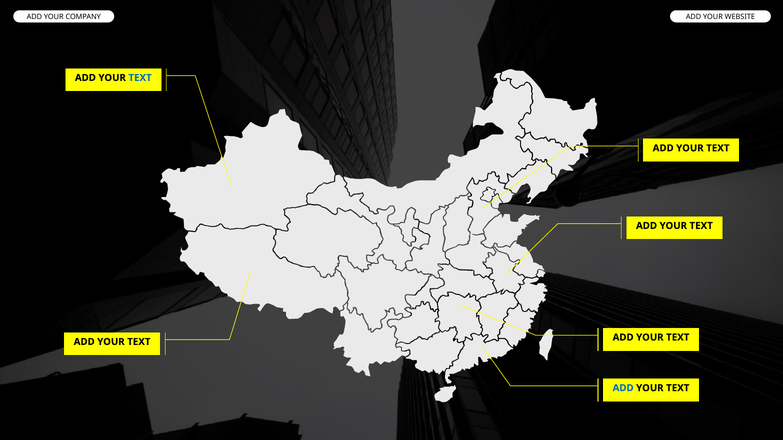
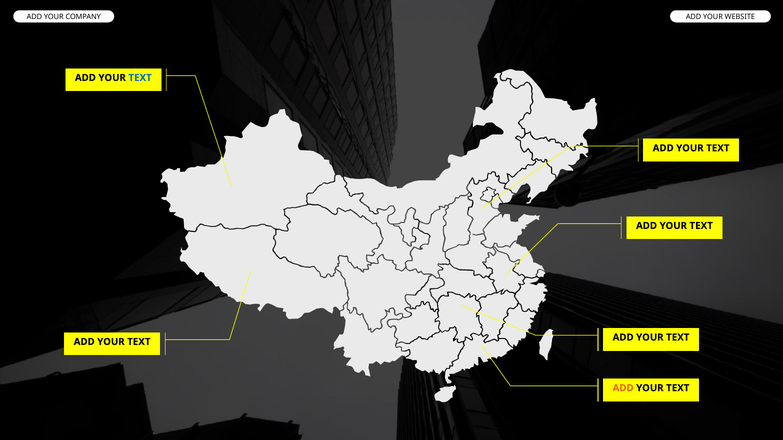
ADD at (623, 388) colour: blue -> orange
